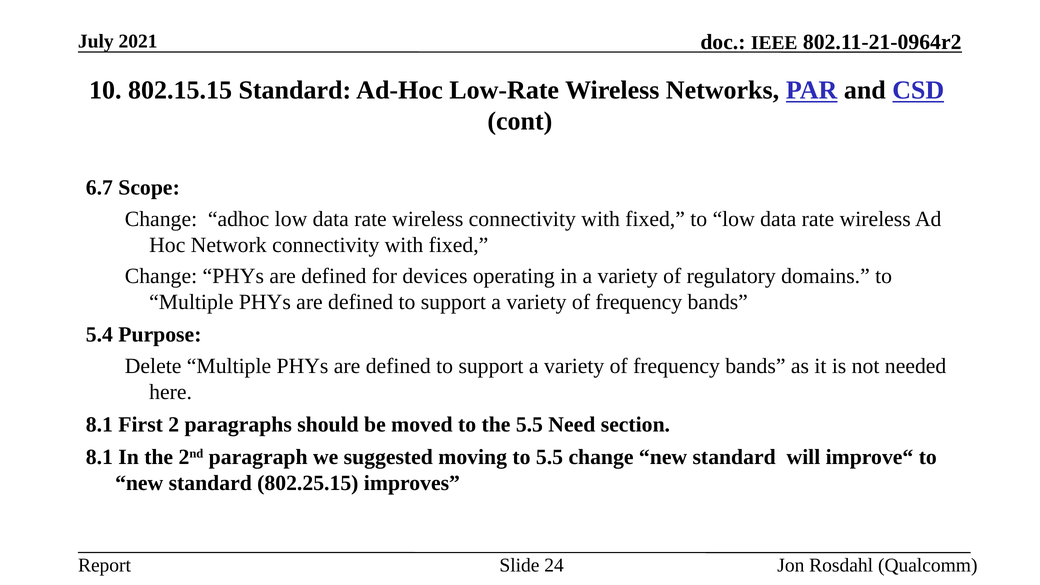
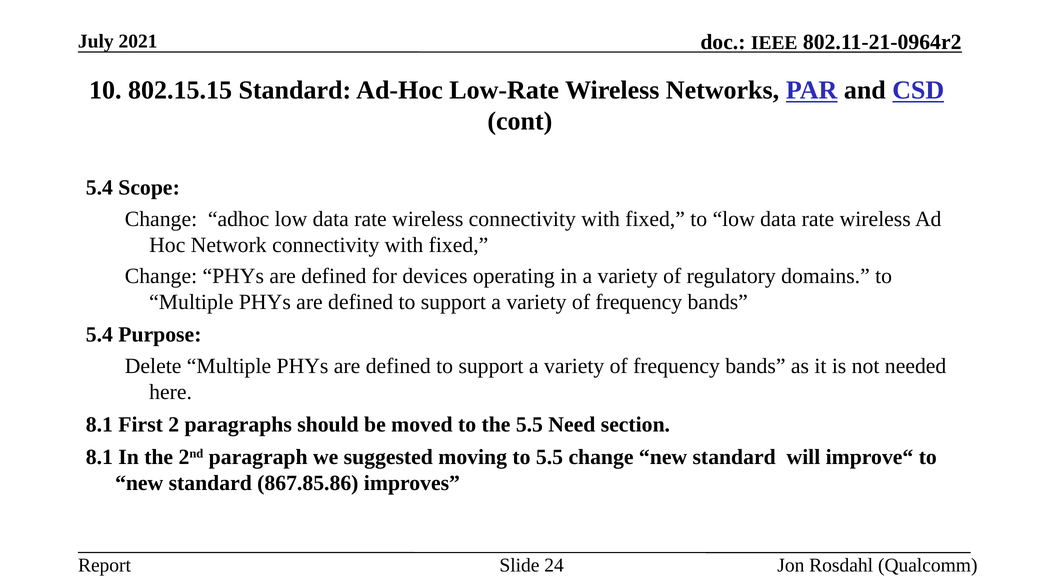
6.7 at (99, 187): 6.7 -> 5.4
802.25.15: 802.25.15 -> 867.85.86
